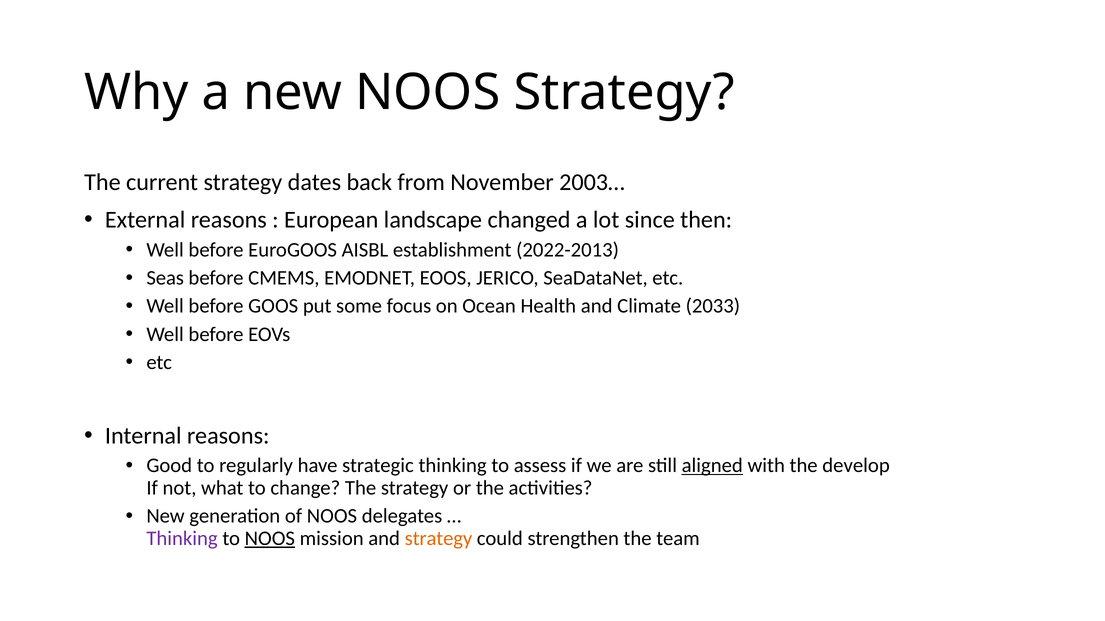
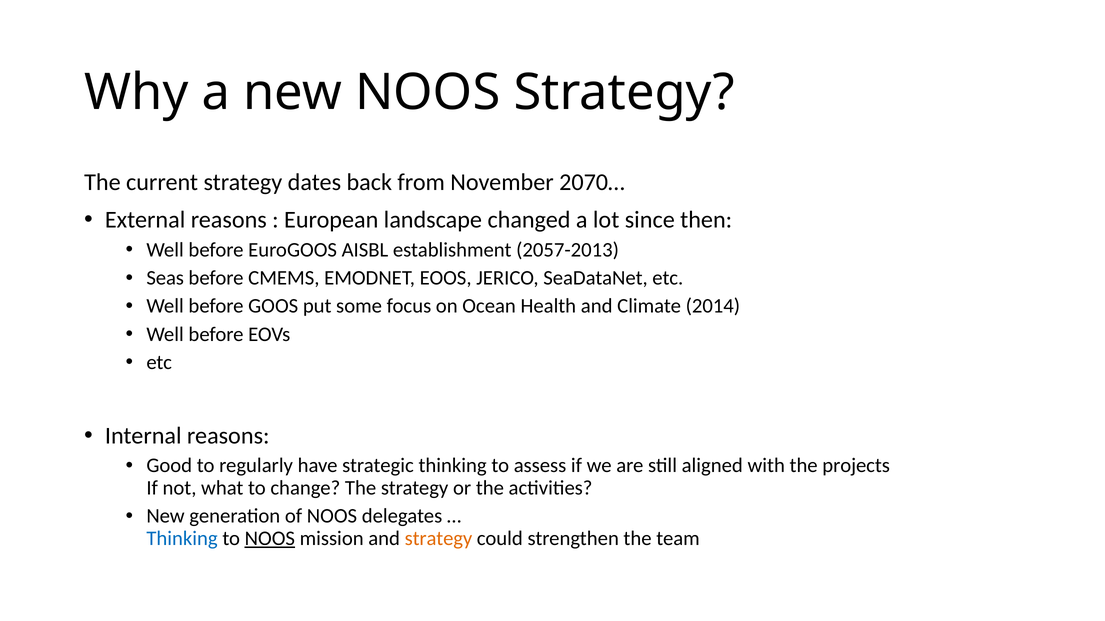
2003…: 2003… -> 2070…
2022-2013: 2022-2013 -> 2057-2013
2033: 2033 -> 2014
aligned underline: present -> none
develop: develop -> projects
Thinking at (182, 539) colour: purple -> blue
